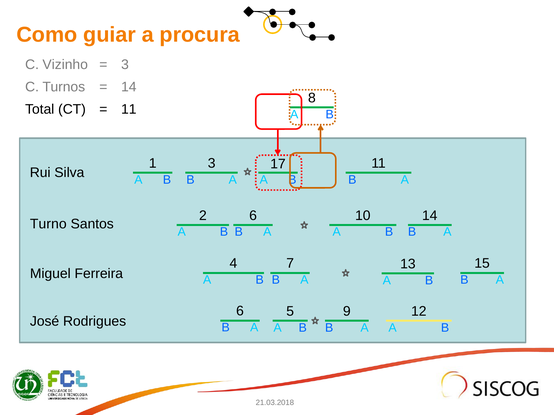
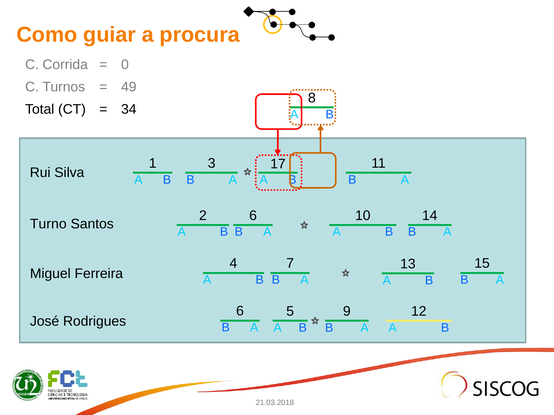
Vizinho: Vizinho -> Corrida
3 at (125, 65): 3 -> 0
14 at (129, 87): 14 -> 49
11 at (129, 110): 11 -> 34
